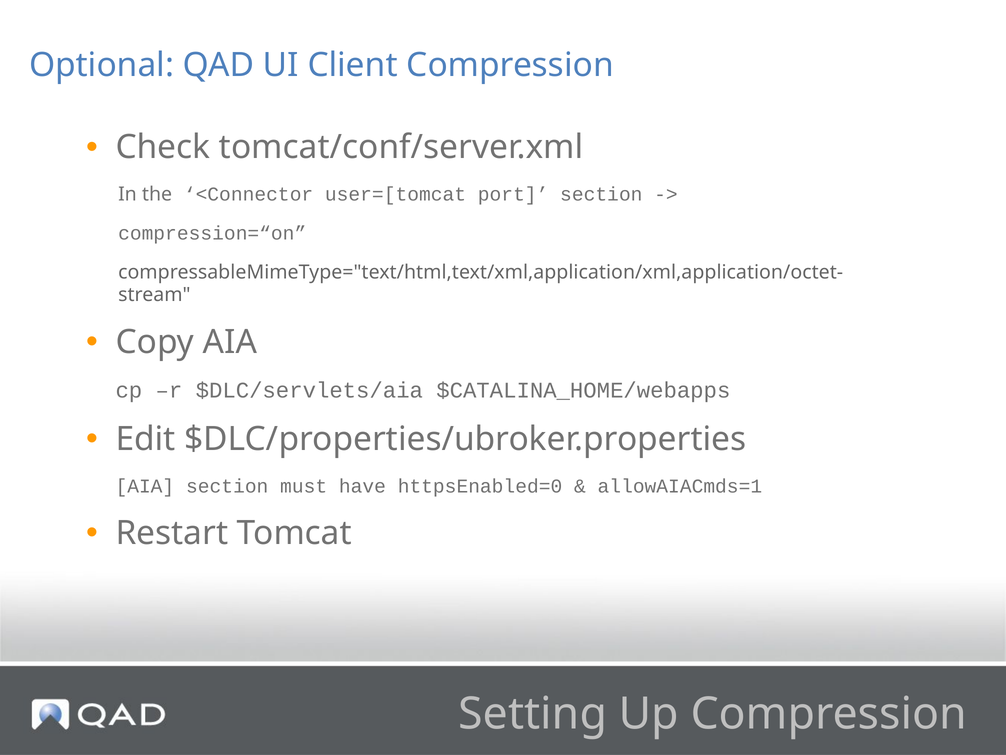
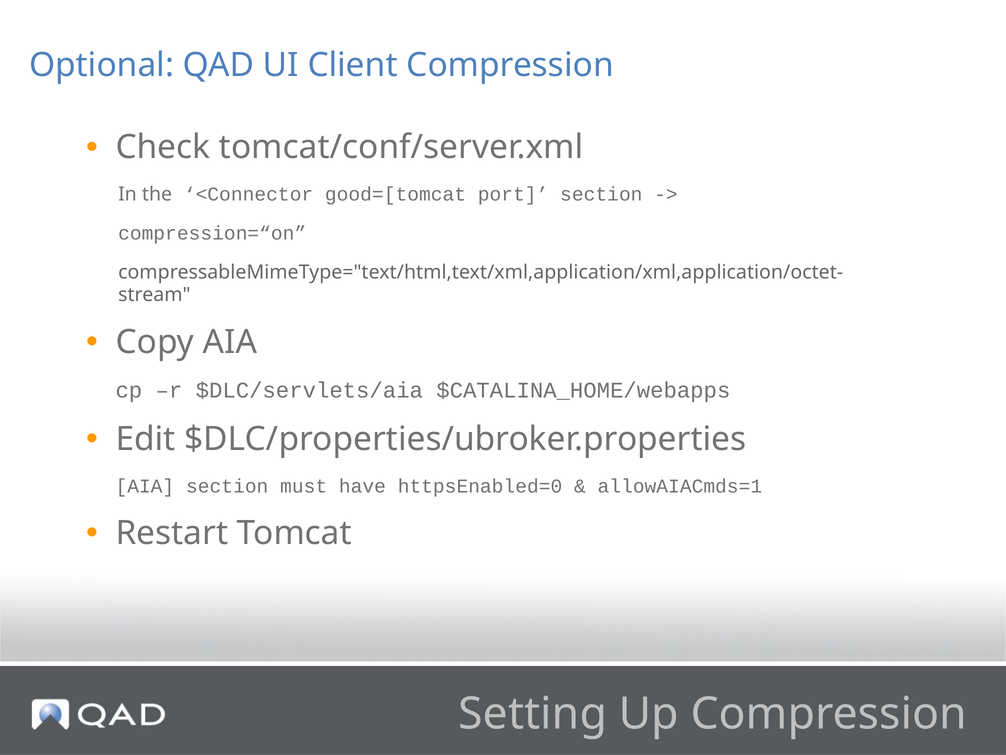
user=[tomcat: user=[tomcat -> good=[tomcat
